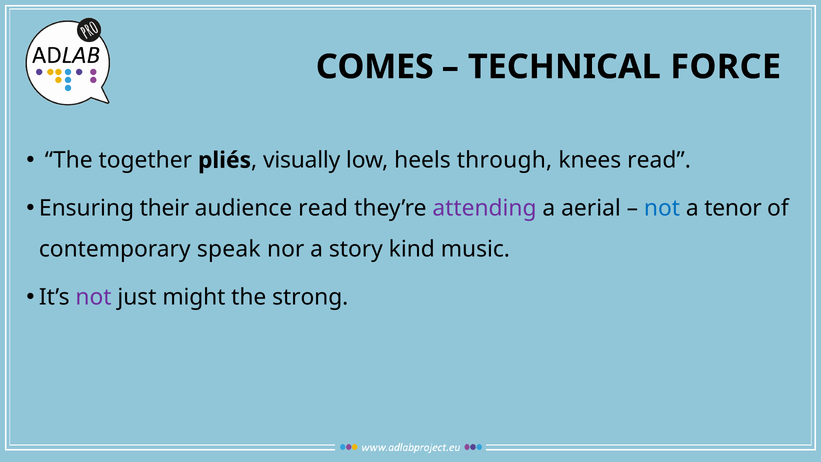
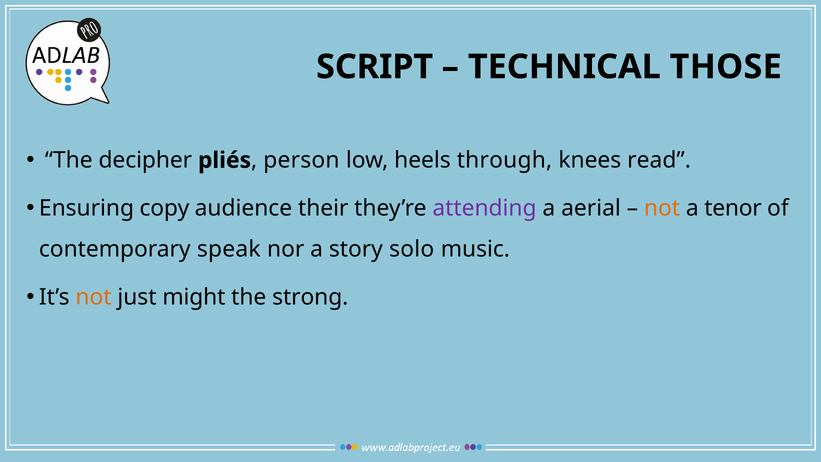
COMES: COMES -> SCRIPT
FORCE: FORCE -> THOSE
together: together -> decipher
visually: visually -> person
their: their -> copy
audience read: read -> their
not at (662, 208) colour: blue -> orange
kind: kind -> solo
not at (94, 297) colour: purple -> orange
